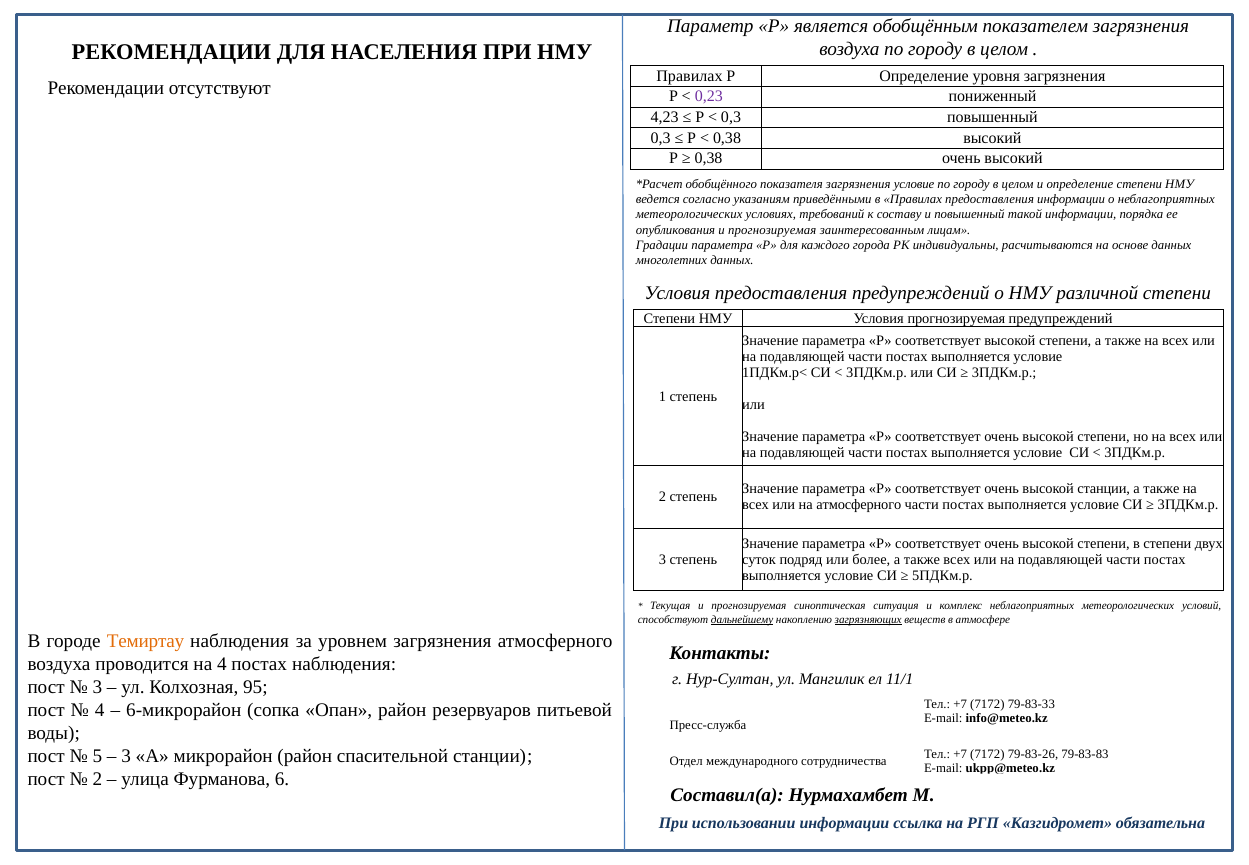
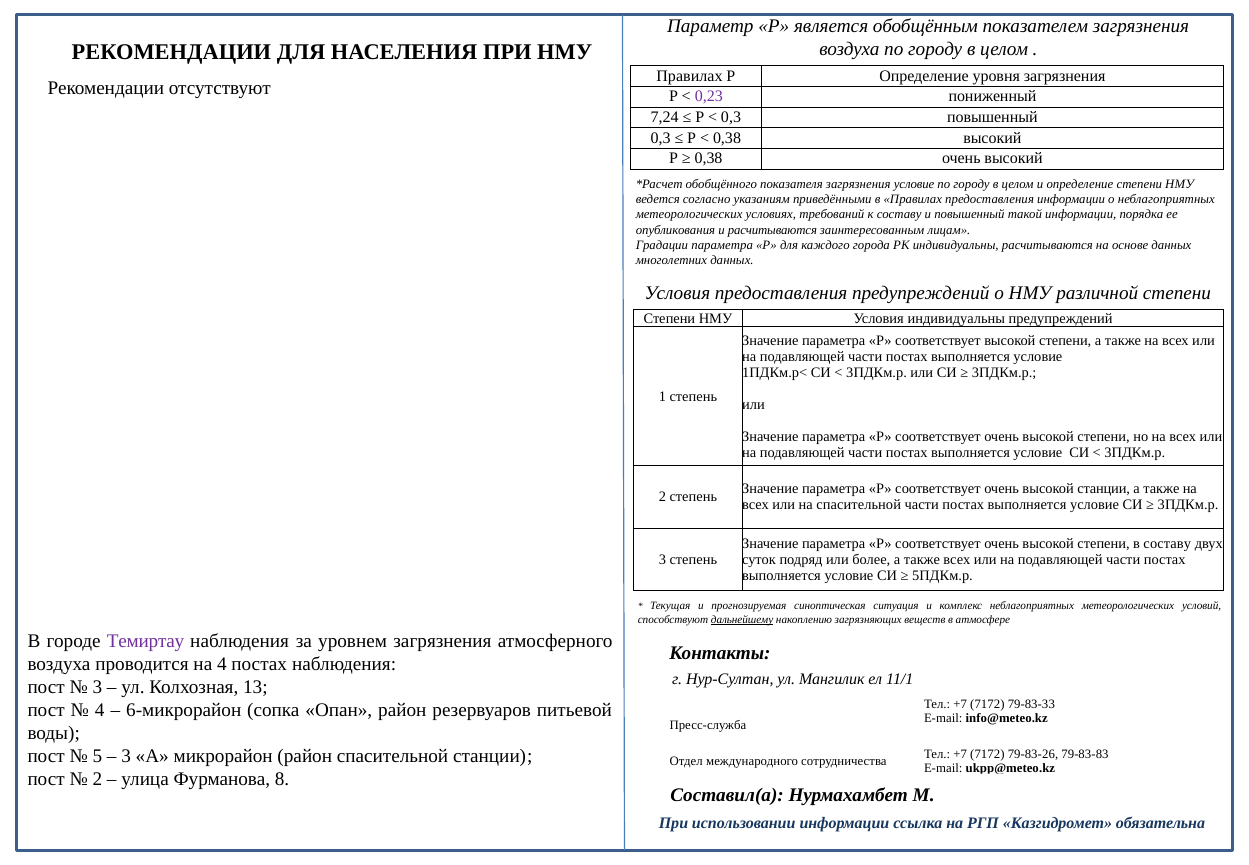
4,23: 4,23 -> 7,24
опубликования и прогнозируемая: прогнозируемая -> расчитываются
Условия прогнозируемая: прогнозируемая -> индивидуальны
на атмосферного: атмосферного -> спасительной
в степени: степени -> составу
загрязняющих underline: present -> none
Темиртау colour: orange -> purple
95: 95 -> 13
6: 6 -> 8
